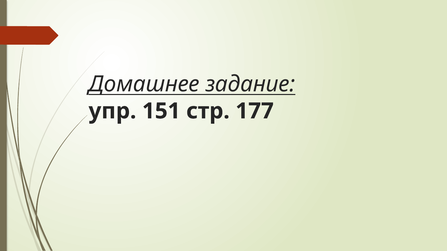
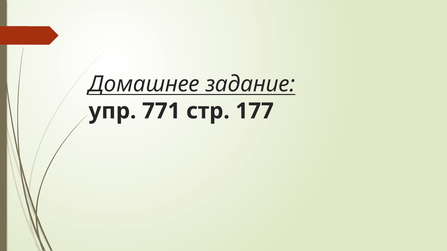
151: 151 -> 771
